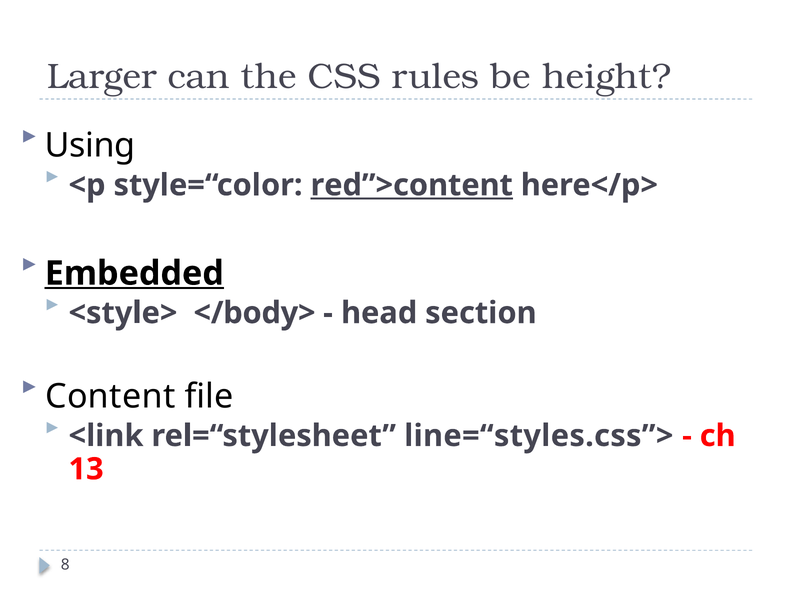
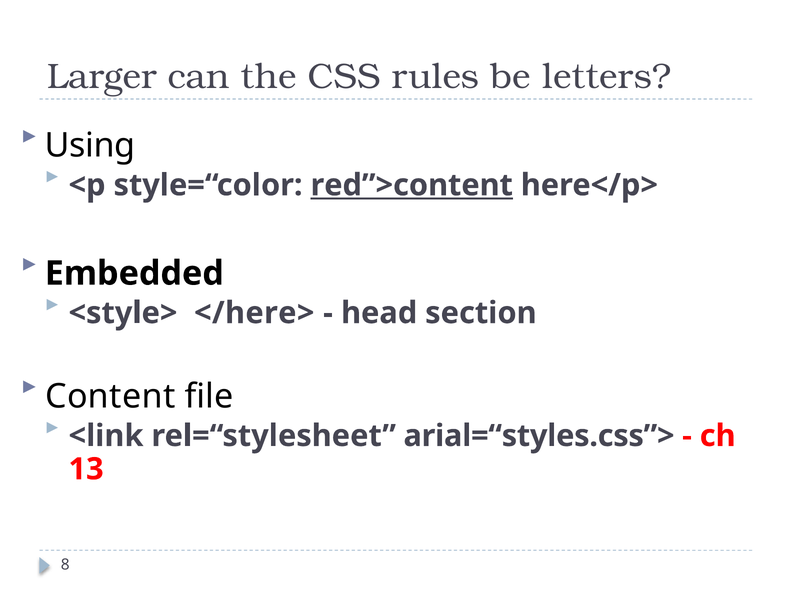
height: height -> letters
Embedded underline: present -> none
</body>: </body> -> </here>
line=“styles.css”>: line=“styles.css”> -> arial=“styles.css”>
